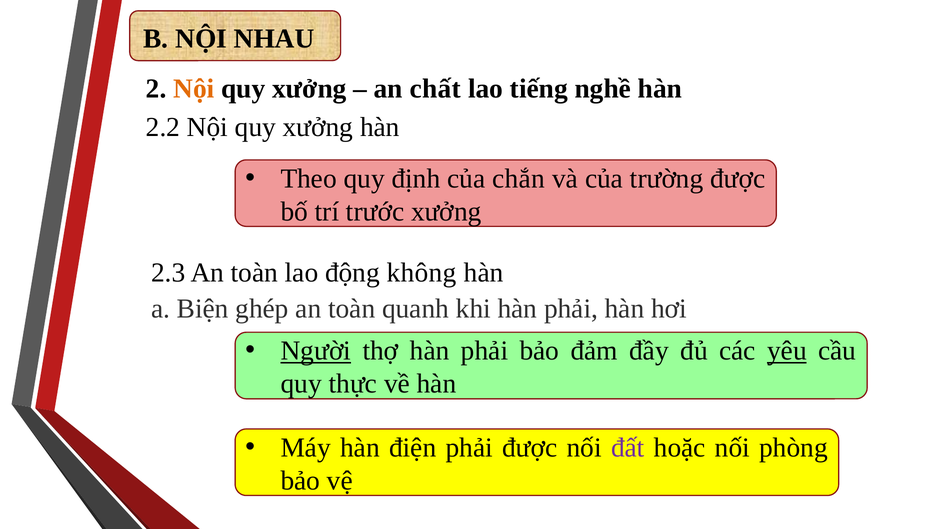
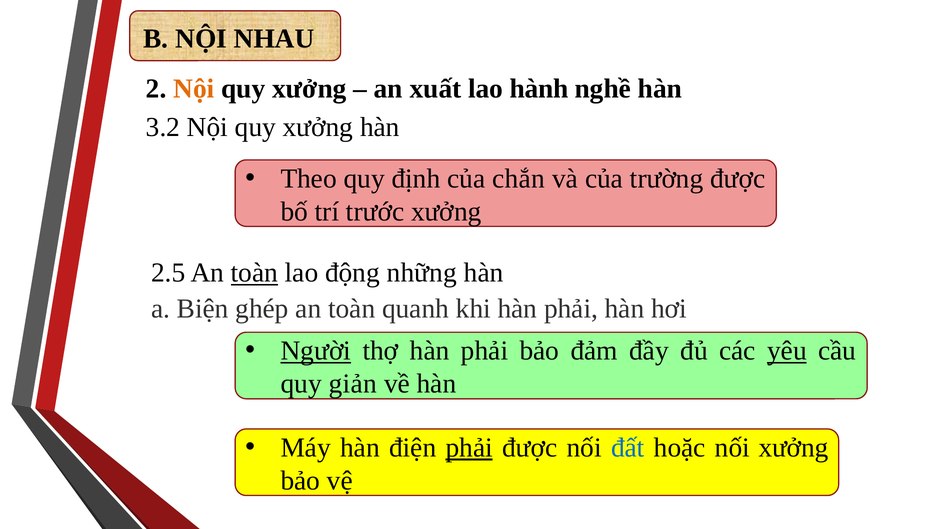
chất: chất -> xuất
tiếng: tiếng -> hành
2.2: 2.2 -> 3.2
2.3: 2.3 -> 2.5
toàn at (254, 273) underline: none -> present
không: không -> những
thực: thực -> giản
phải at (469, 448) underline: none -> present
đất colour: purple -> blue
nối phòng: phòng -> xưởng
